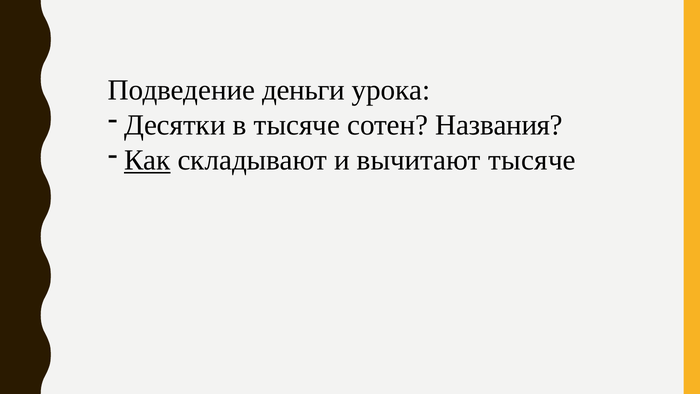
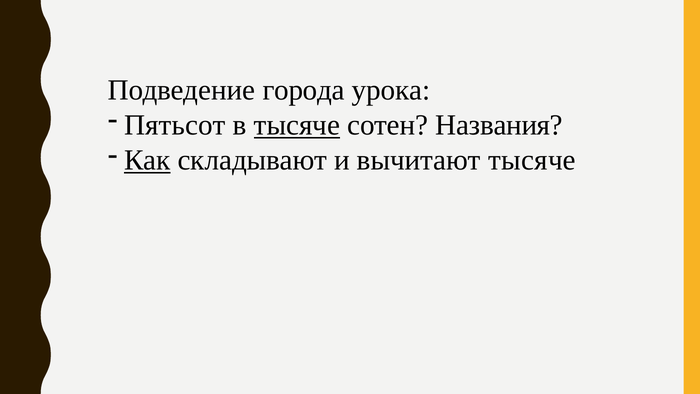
деньги: деньги -> города
Десятки: Десятки -> Пятьсот
тысяче at (297, 125) underline: none -> present
